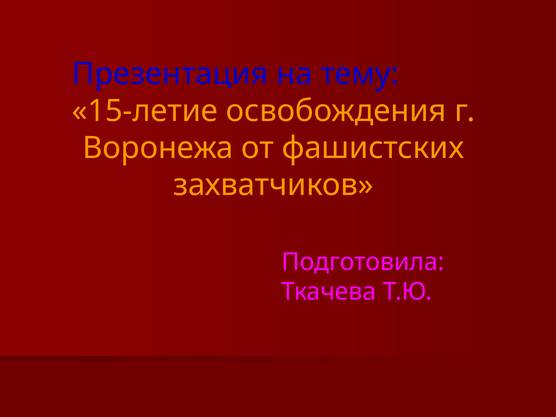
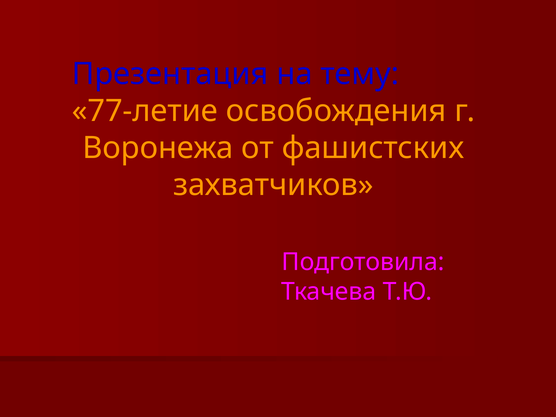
15-летие: 15-летие -> 77-летие
